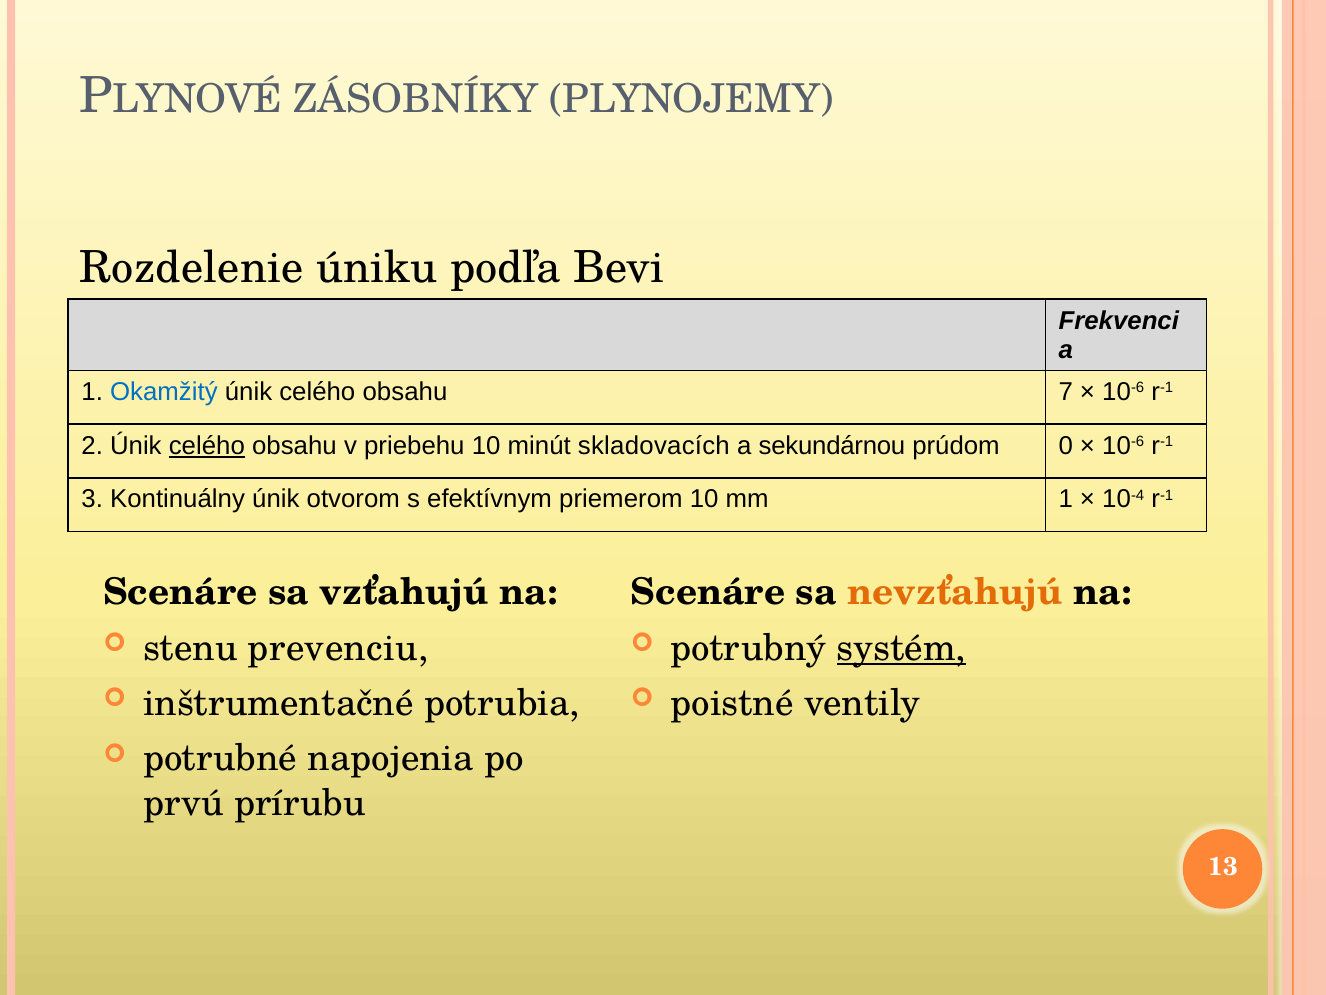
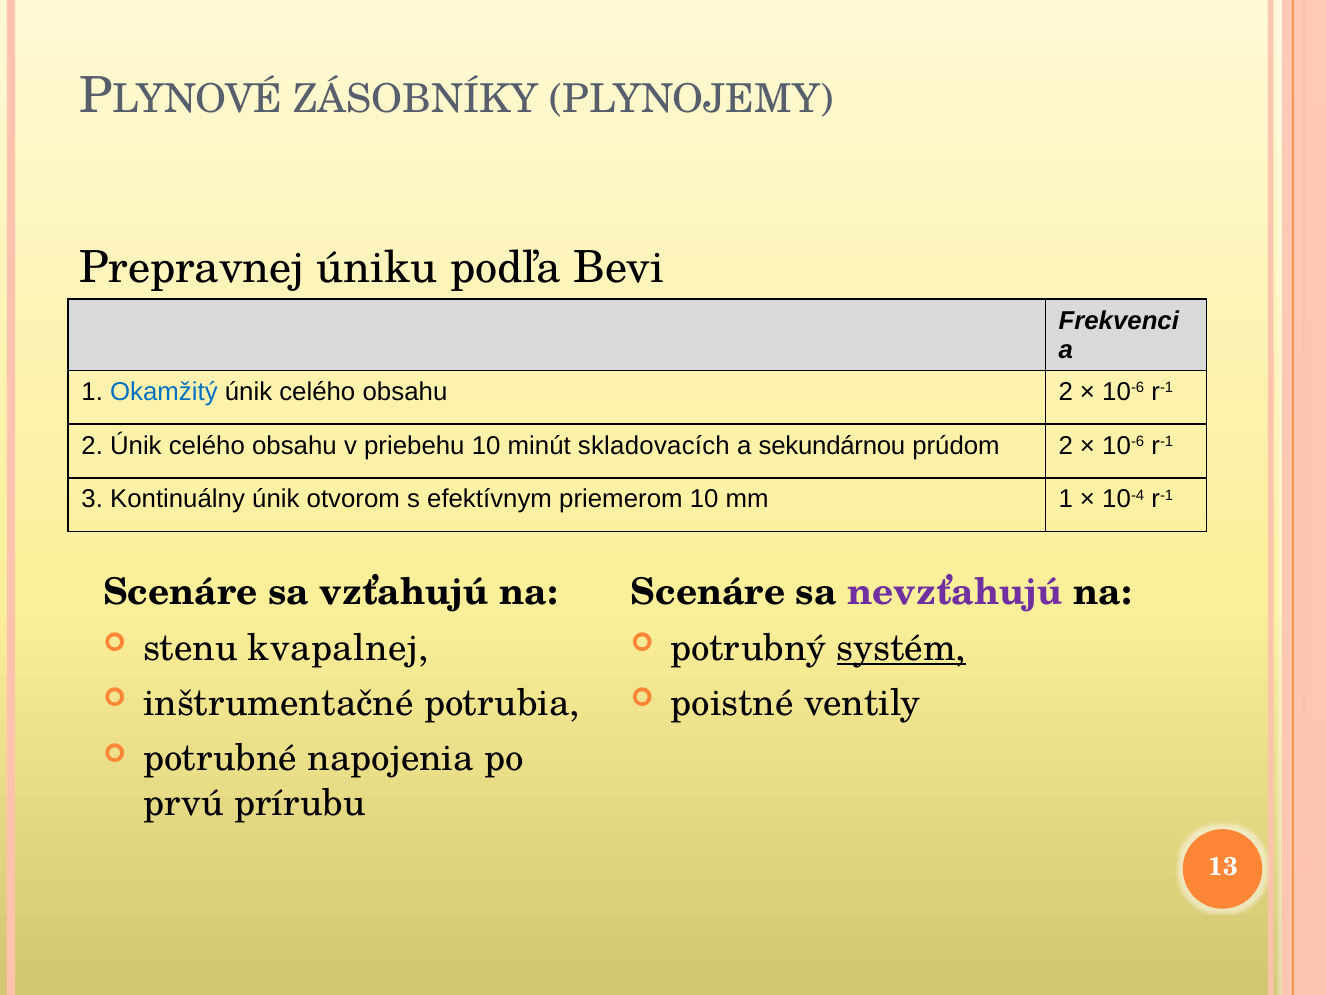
Rozdelenie: Rozdelenie -> Prepravnej
obsahu 7: 7 -> 2
celého at (207, 445) underline: present -> none
prúdom 0: 0 -> 2
nevzťahujú colour: orange -> purple
prevenciu: prevenciu -> kvapalnej
